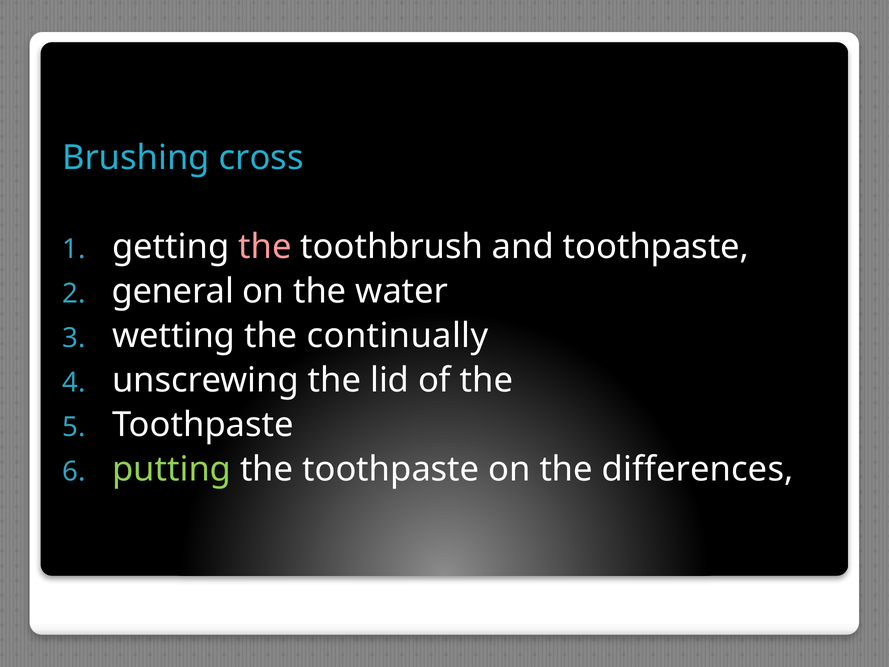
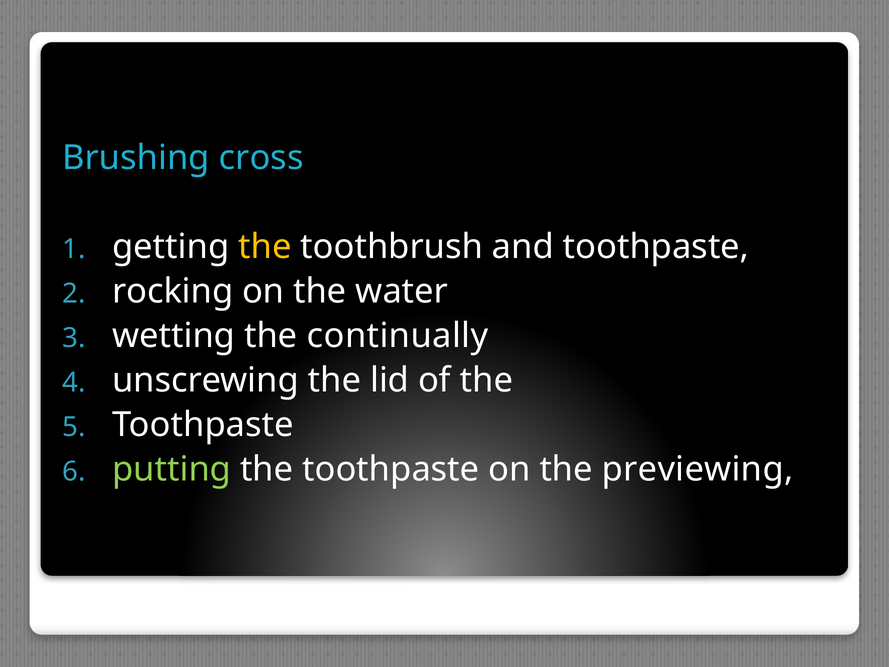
the at (265, 247) colour: pink -> yellow
general: general -> rocking
differences: differences -> previewing
